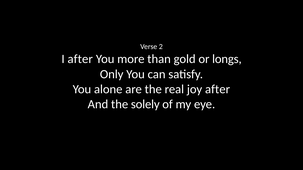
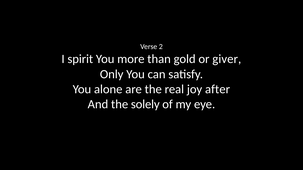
I after: after -> spirit
longs: longs -> giver
